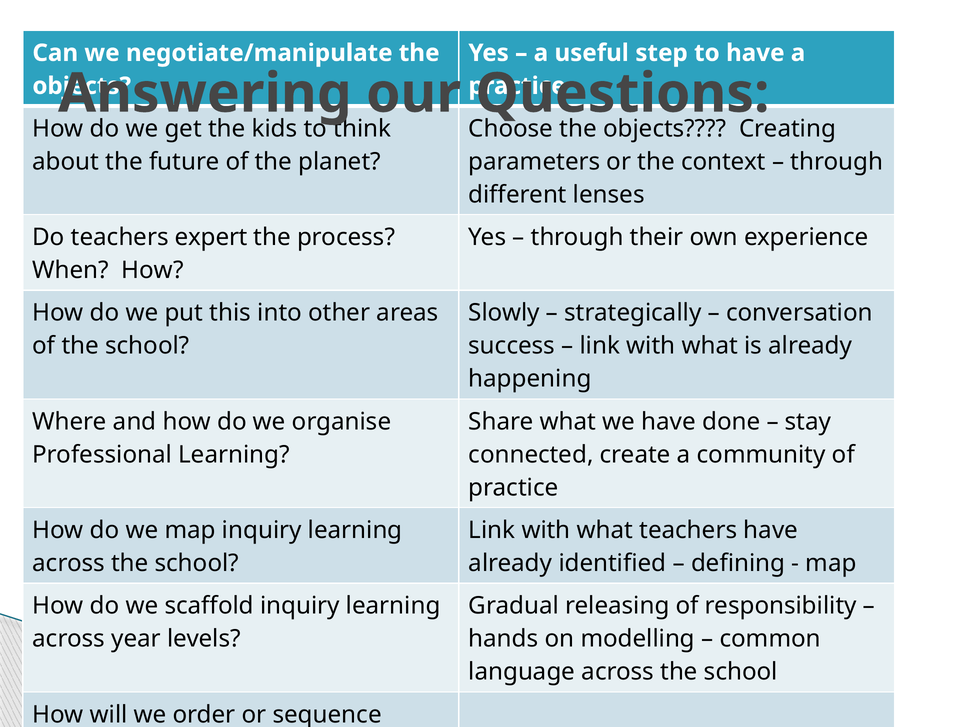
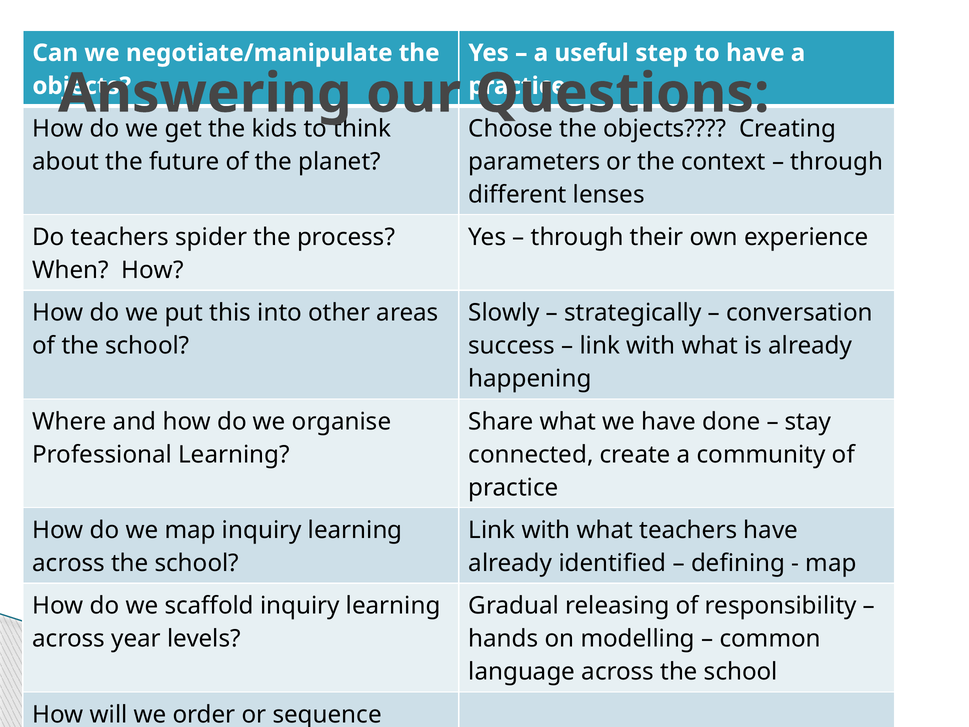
expert: expert -> spider
